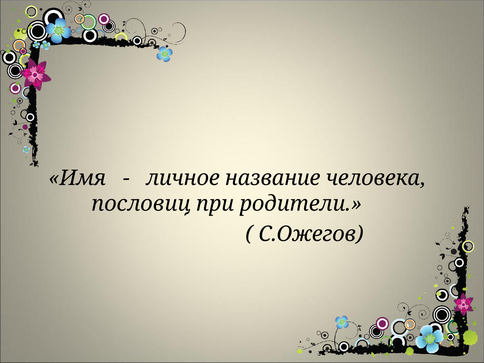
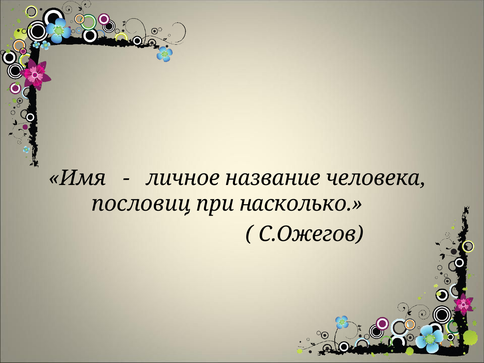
родители: родители -> насколько
